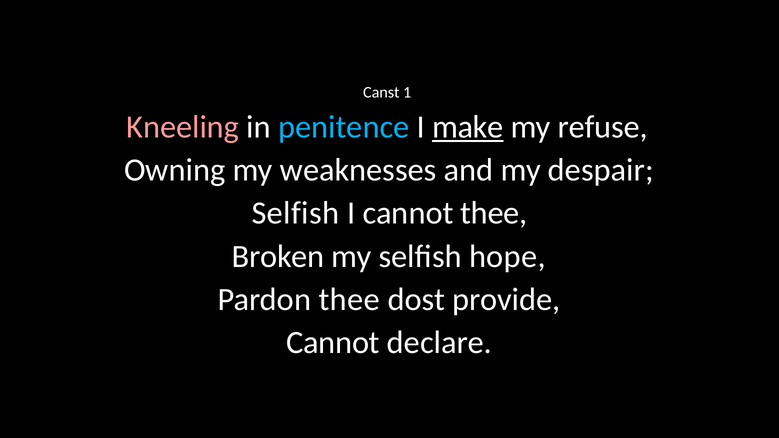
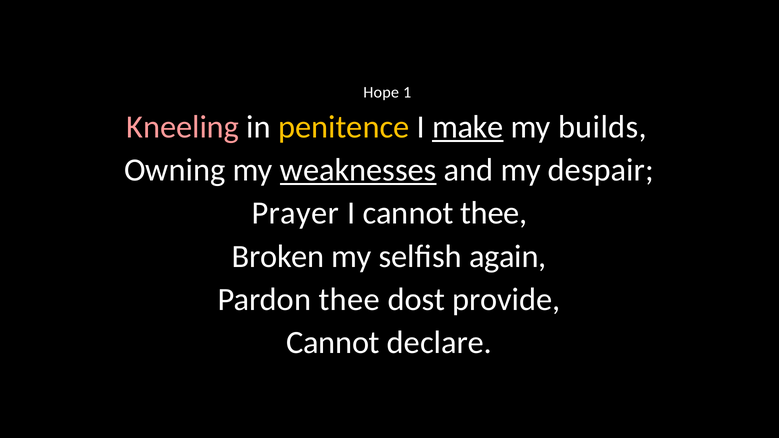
Canst: Canst -> Hope
penitence colour: light blue -> yellow
refuse: refuse -> builds
weaknesses underline: none -> present
Selfish at (295, 213): Selfish -> Prayer
hope: hope -> again
